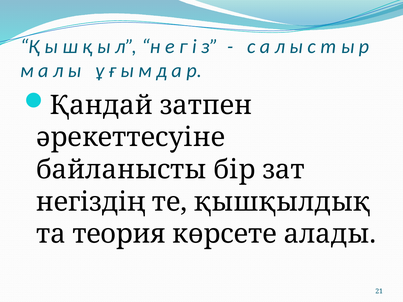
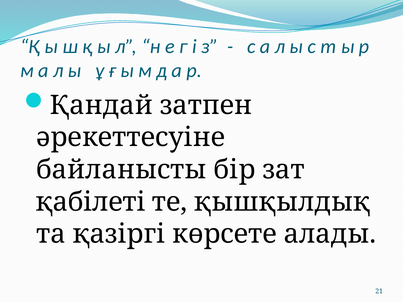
негіздің: негіздің -> қабілеті
теория: теория -> қазіргі
